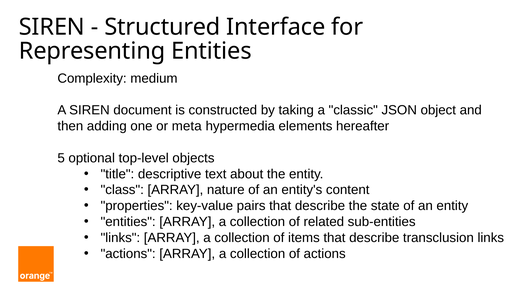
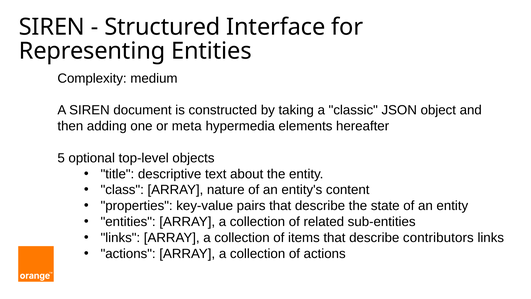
transclusion: transclusion -> contributors
